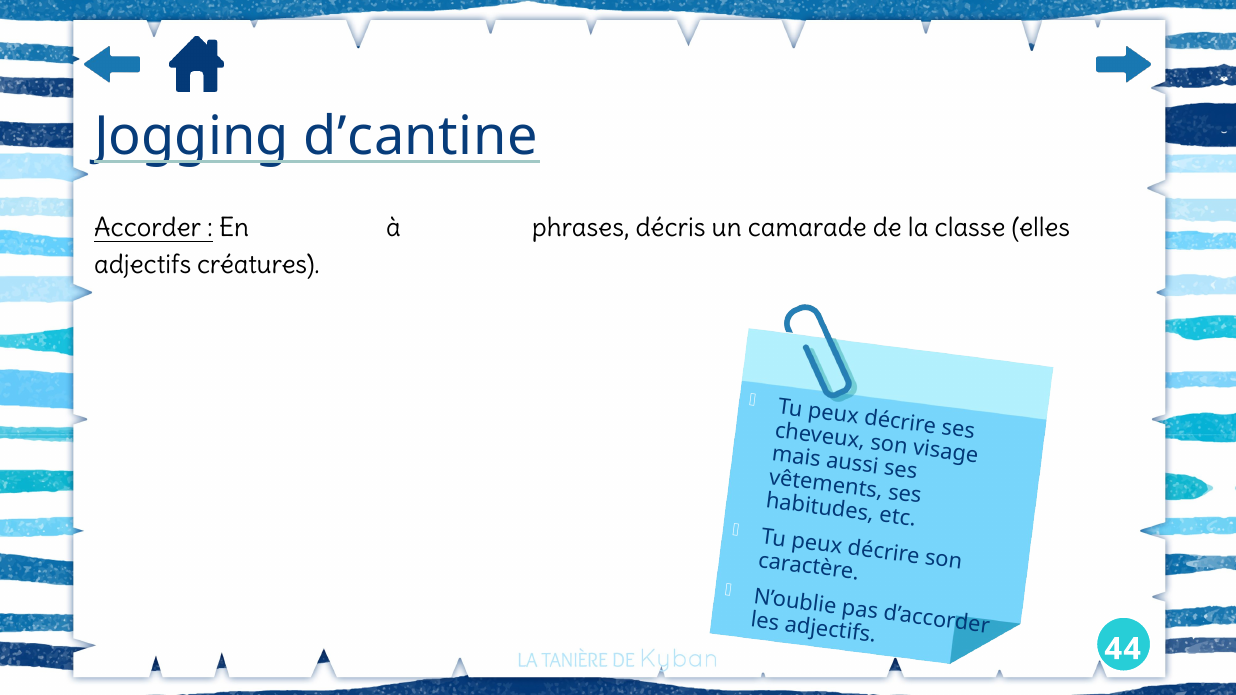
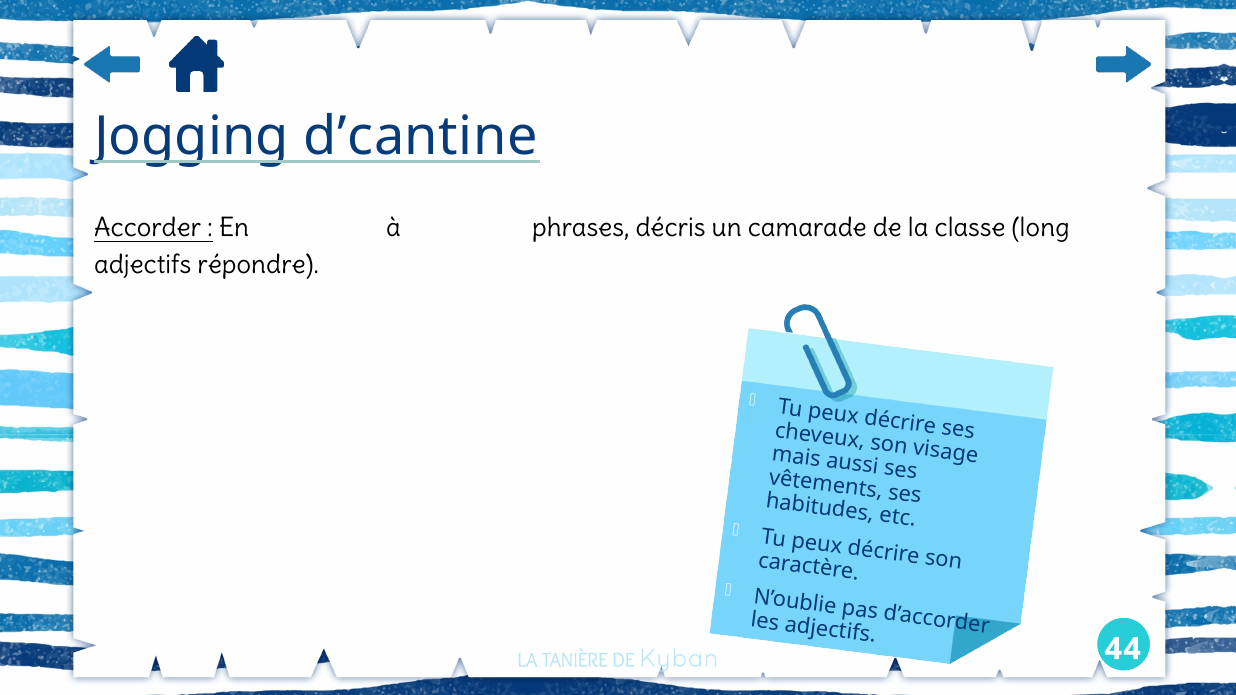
elles: elles -> long
créatures: créatures -> répondre
